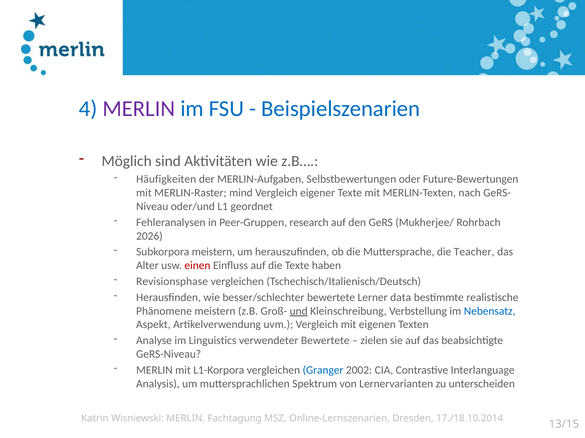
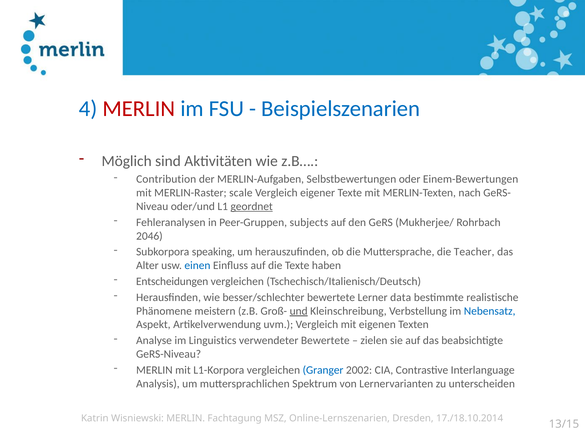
MERLIN at (139, 109) colour: purple -> red
Häufigkeiten: Häufigkeiten -> Contribution
Future-Bewertungen: Future-Bewertungen -> Einem-Bewertungen
mind: mind -> scale
geordnet underline: none -> present
research: research -> subjects
2026: 2026 -> 2046
Subkorpora meistern: meistern -> speaking
einen colour: red -> blue
Revisionsphase: Revisionsphase -> Entscheidungen
